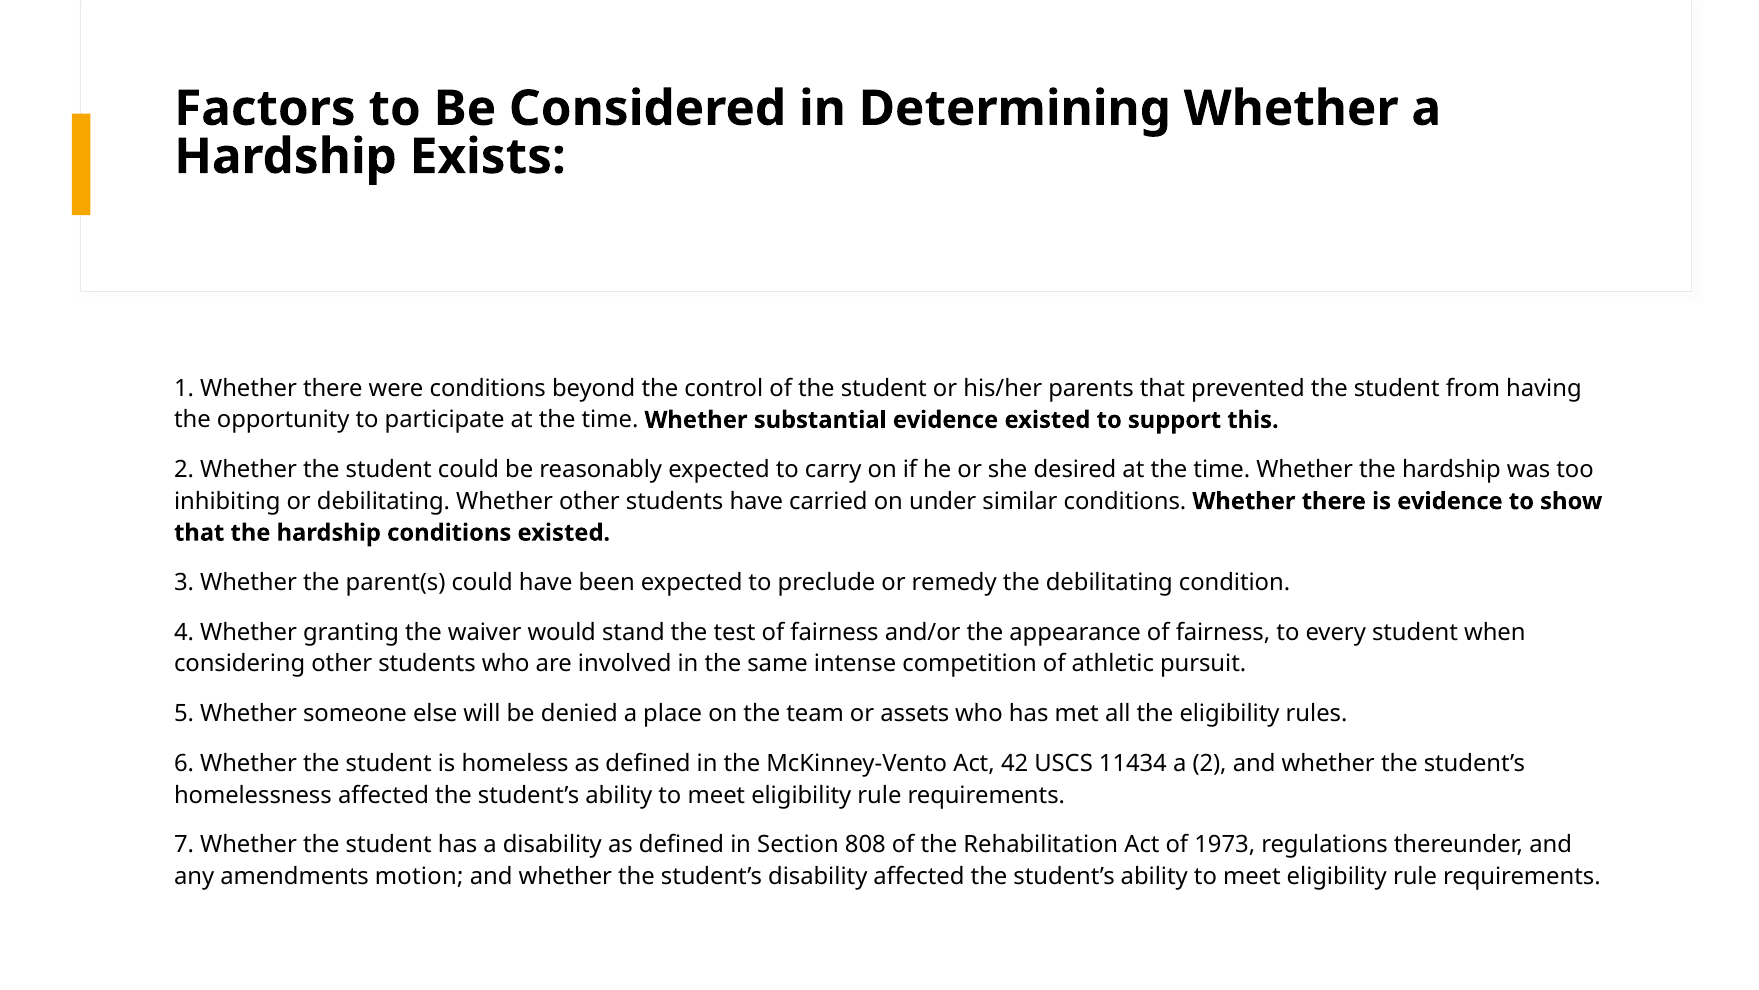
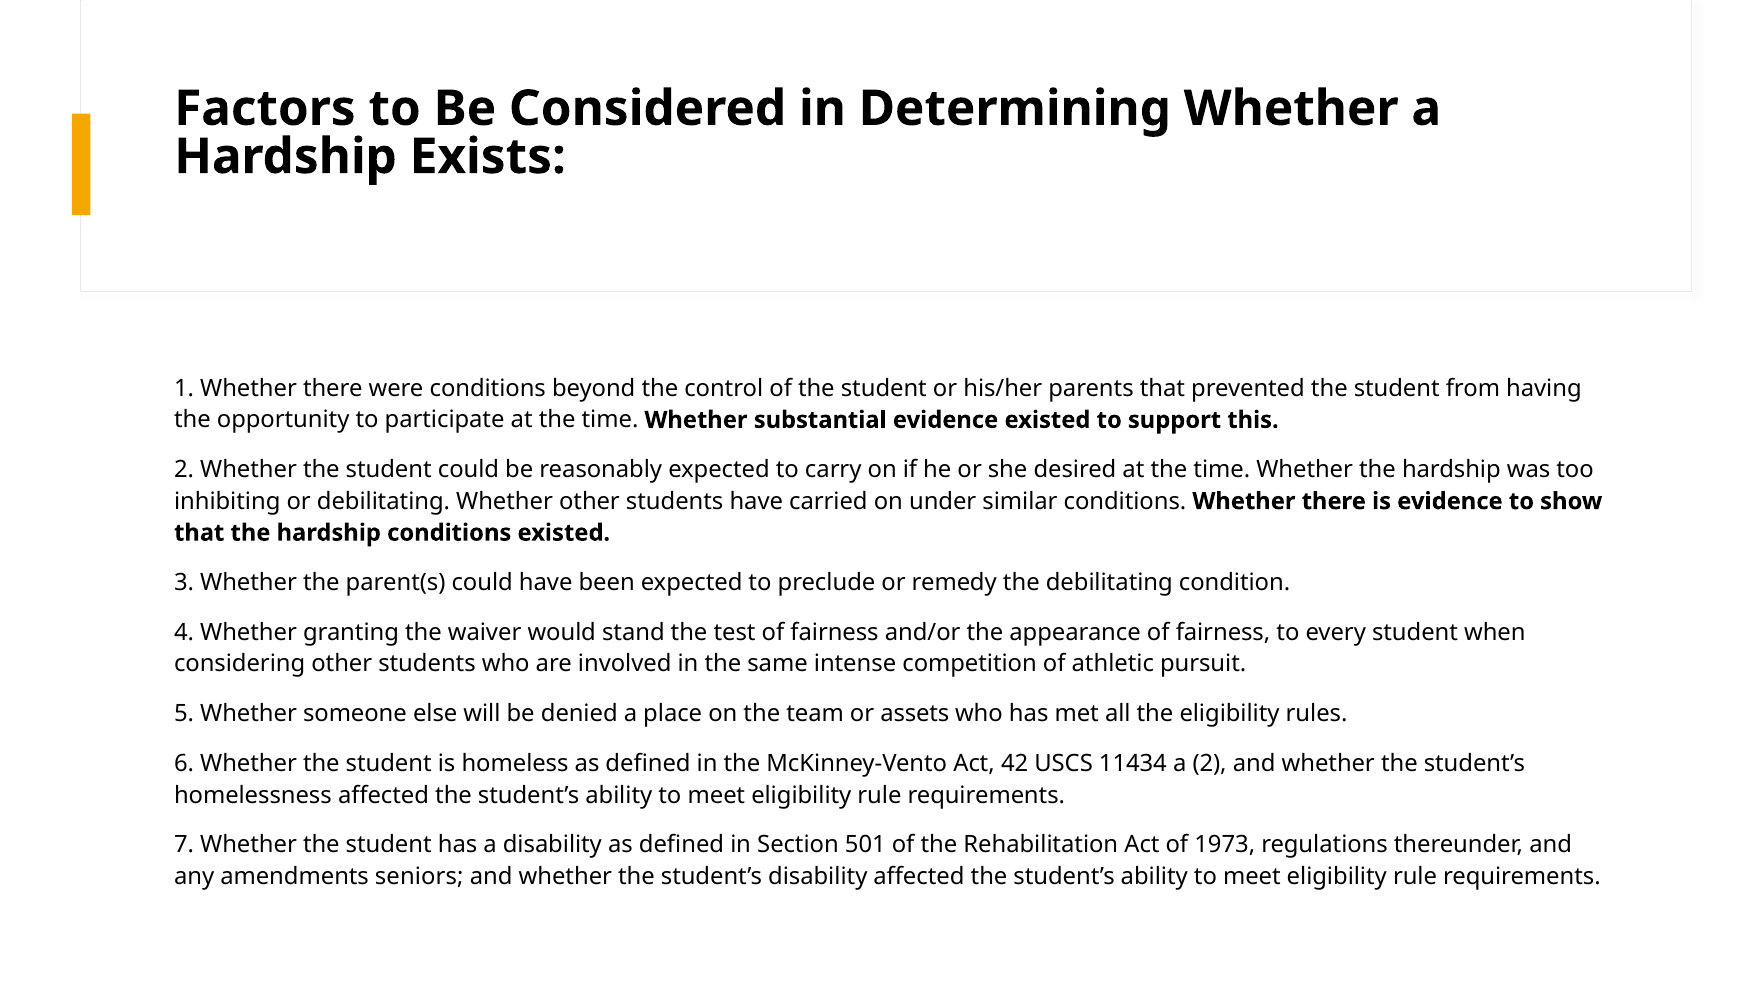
808: 808 -> 501
motion: motion -> seniors
